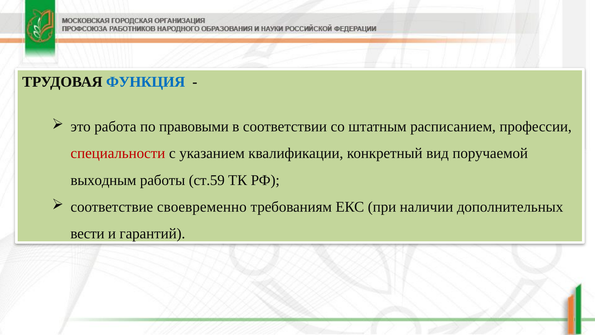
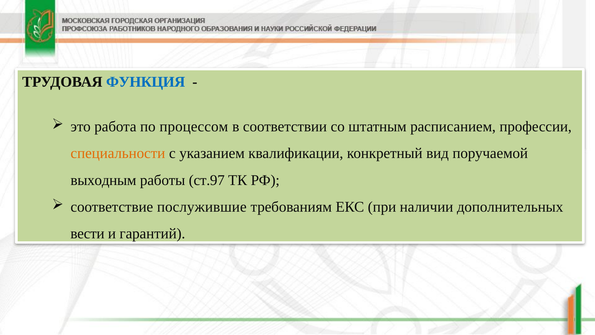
правовыми: правовыми -> процессом
специальности colour: red -> orange
ст.59: ст.59 -> ст.97
своевременно: своевременно -> послужившие
